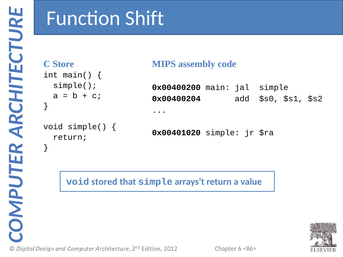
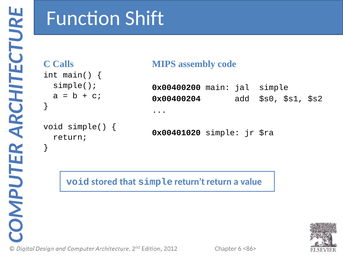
Store: Store -> Calls
arrays’t: arrays’t -> return’t
